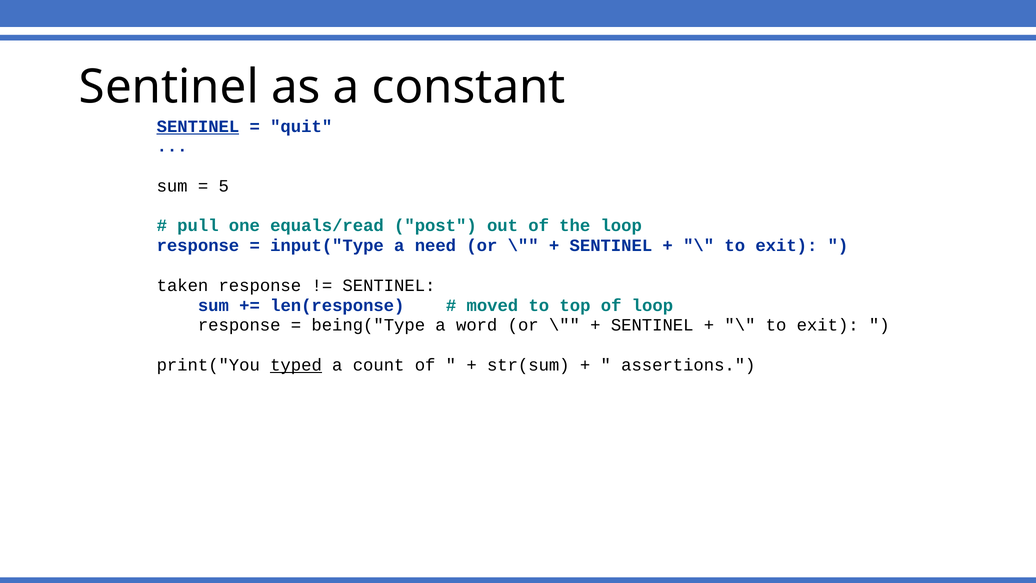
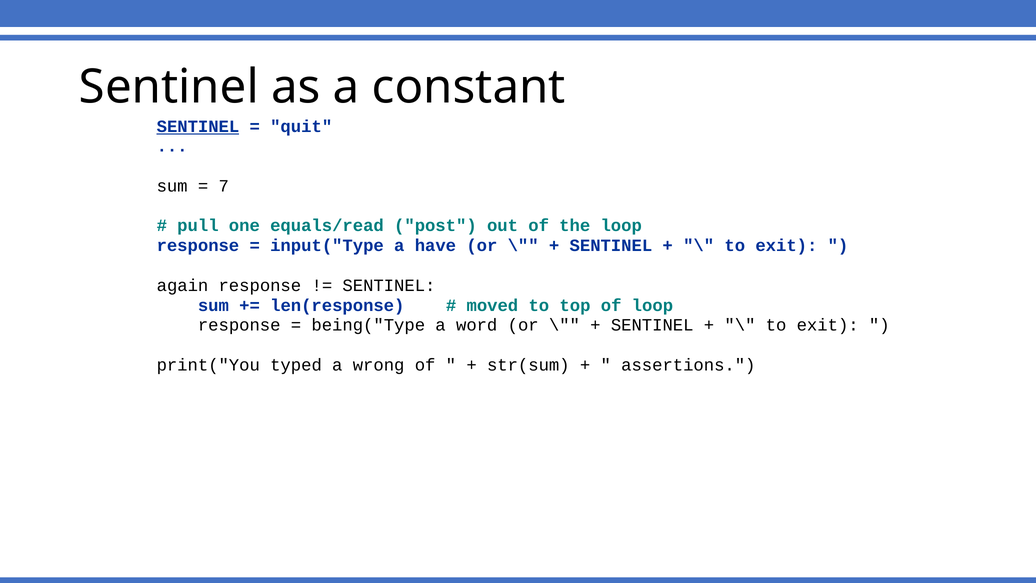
5: 5 -> 7
need: need -> have
taken: taken -> again
typed underline: present -> none
count: count -> wrong
